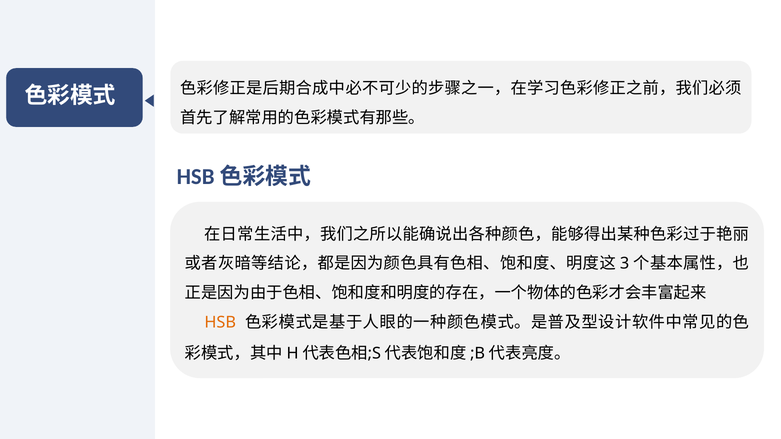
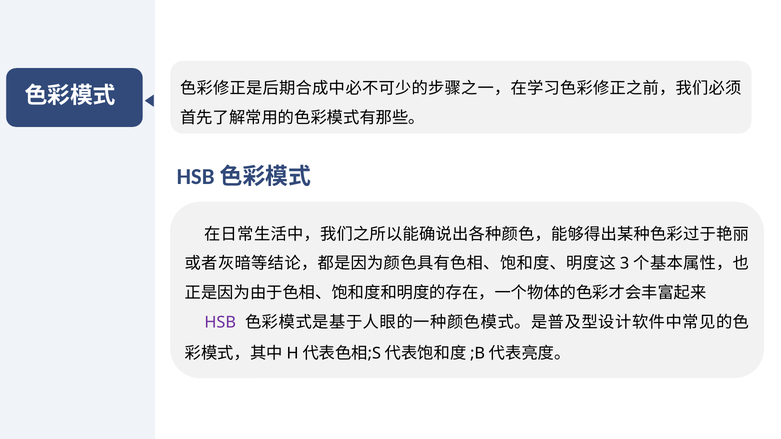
HSB colour: orange -> purple
